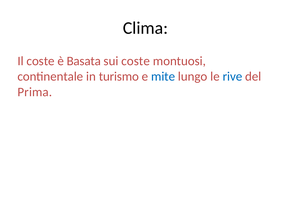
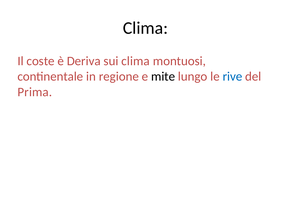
Basata: Basata -> Deriva
sui coste: coste -> clima
turismo: turismo -> regione
mite colour: blue -> black
